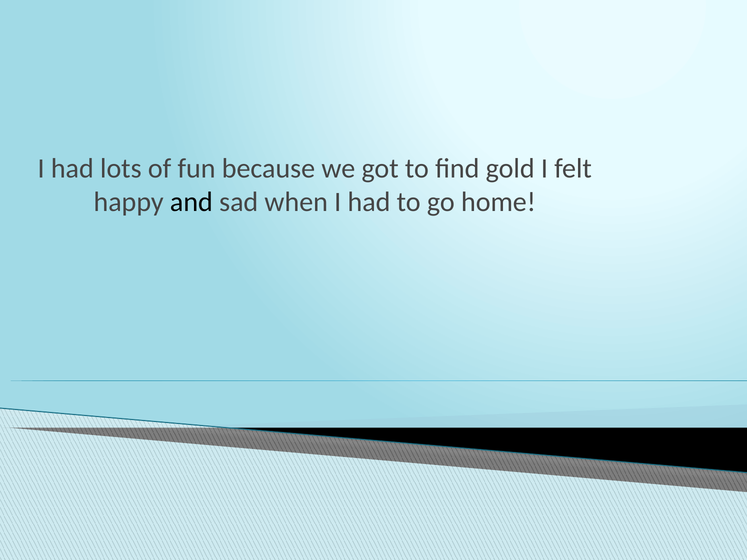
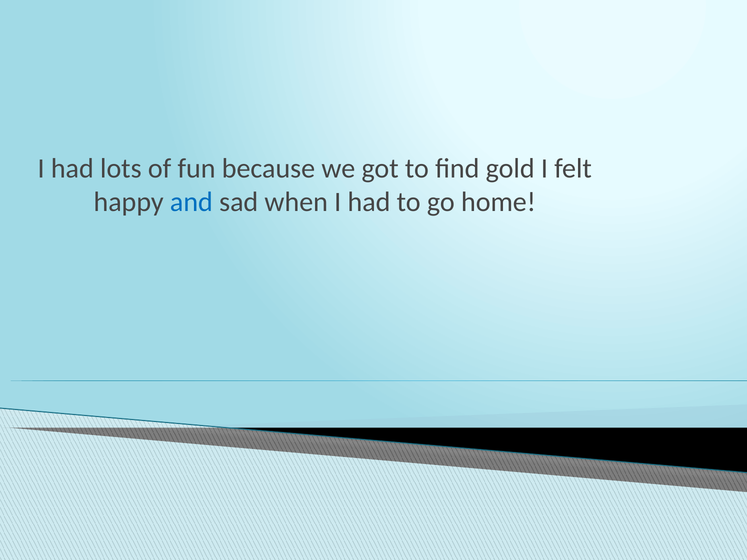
and colour: black -> blue
